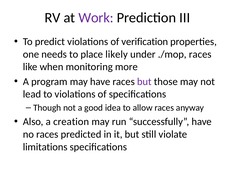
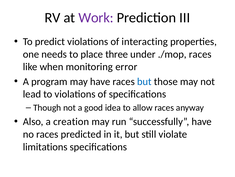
verification: verification -> interacting
likely: likely -> three
more: more -> error
but at (144, 81) colour: purple -> blue
